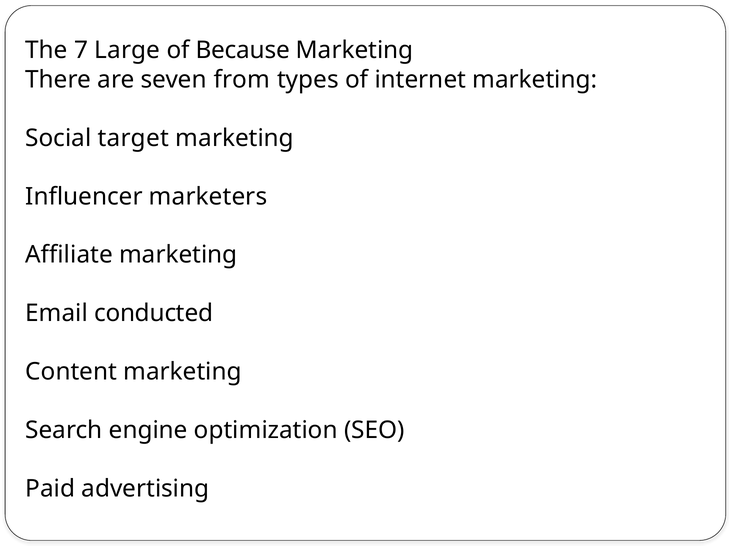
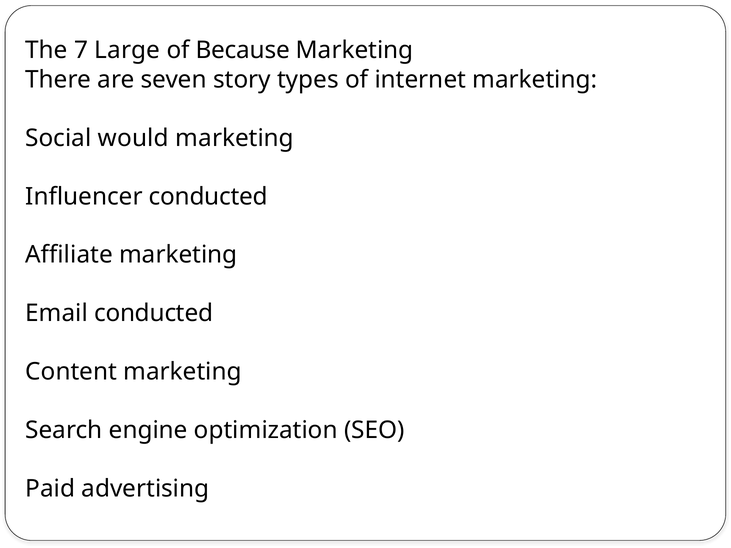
from: from -> story
target: target -> would
Influencer marketers: marketers -> conducted
